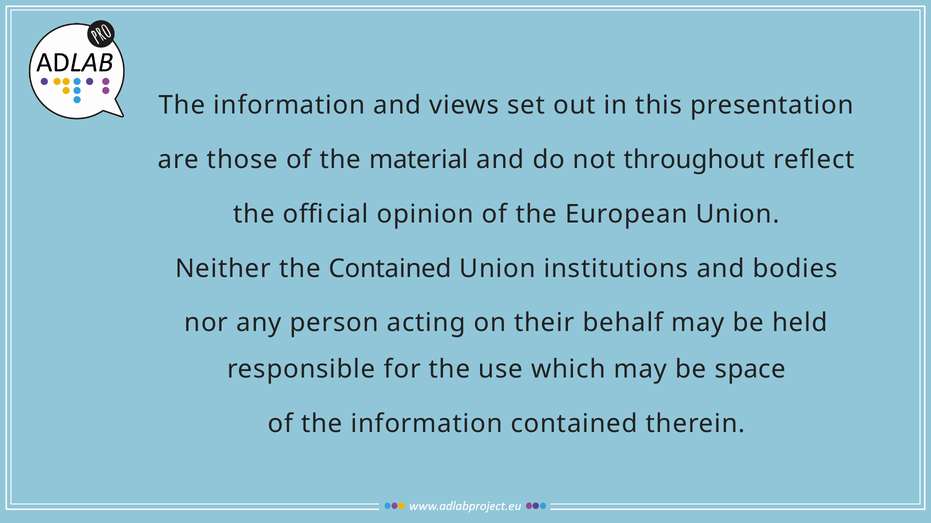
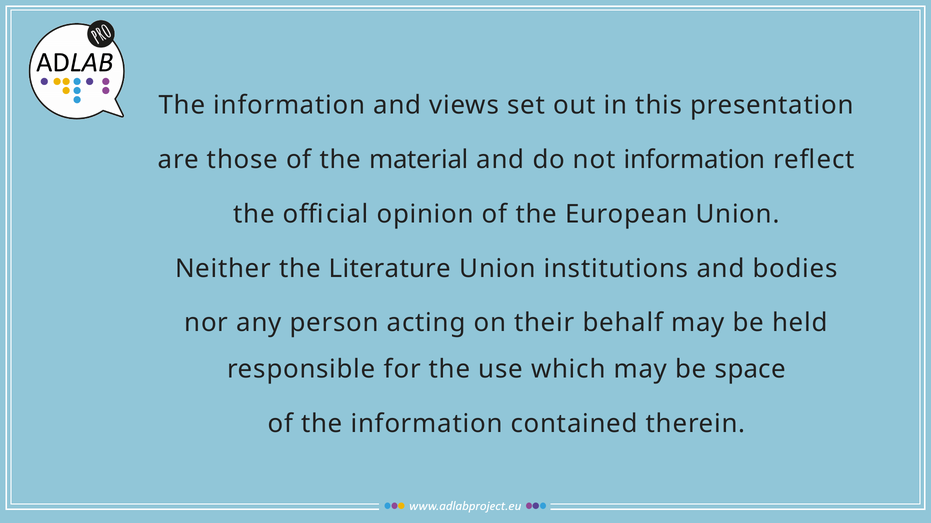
not throughout: throughout -> information
the Contained: Contained -> Literature
